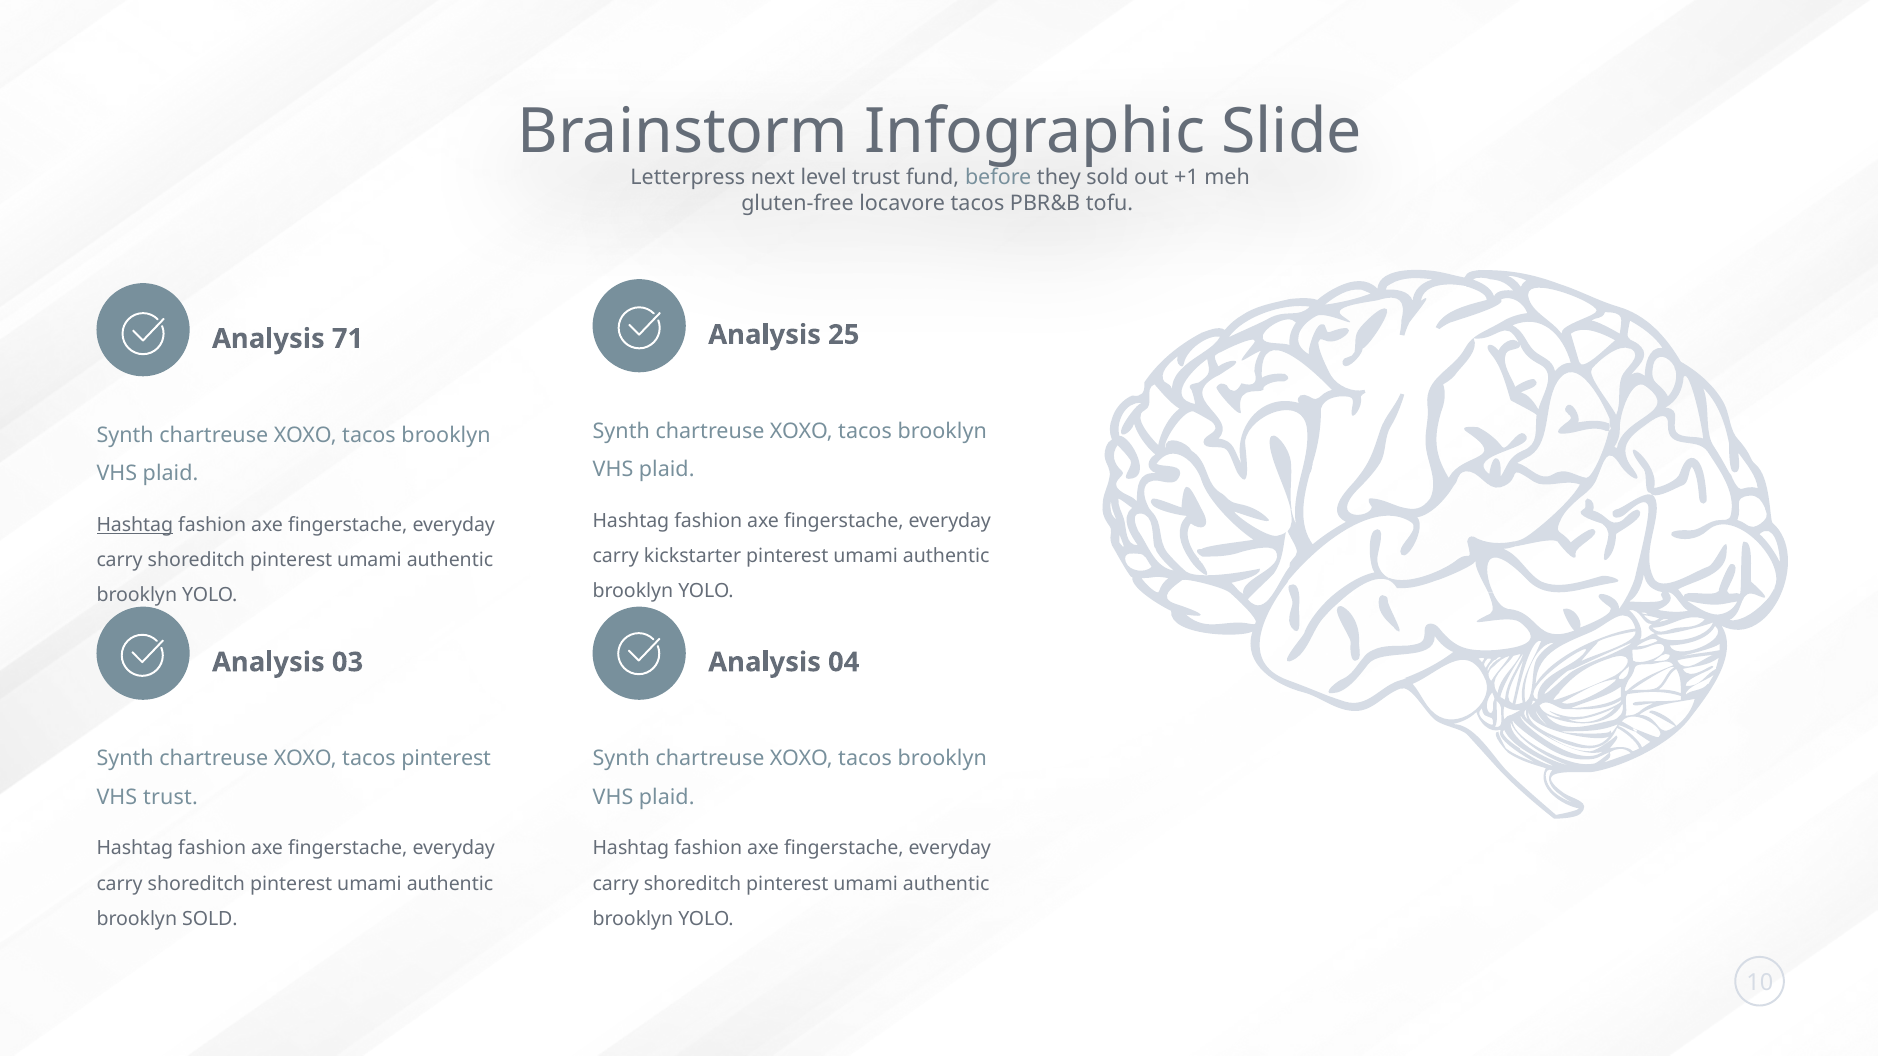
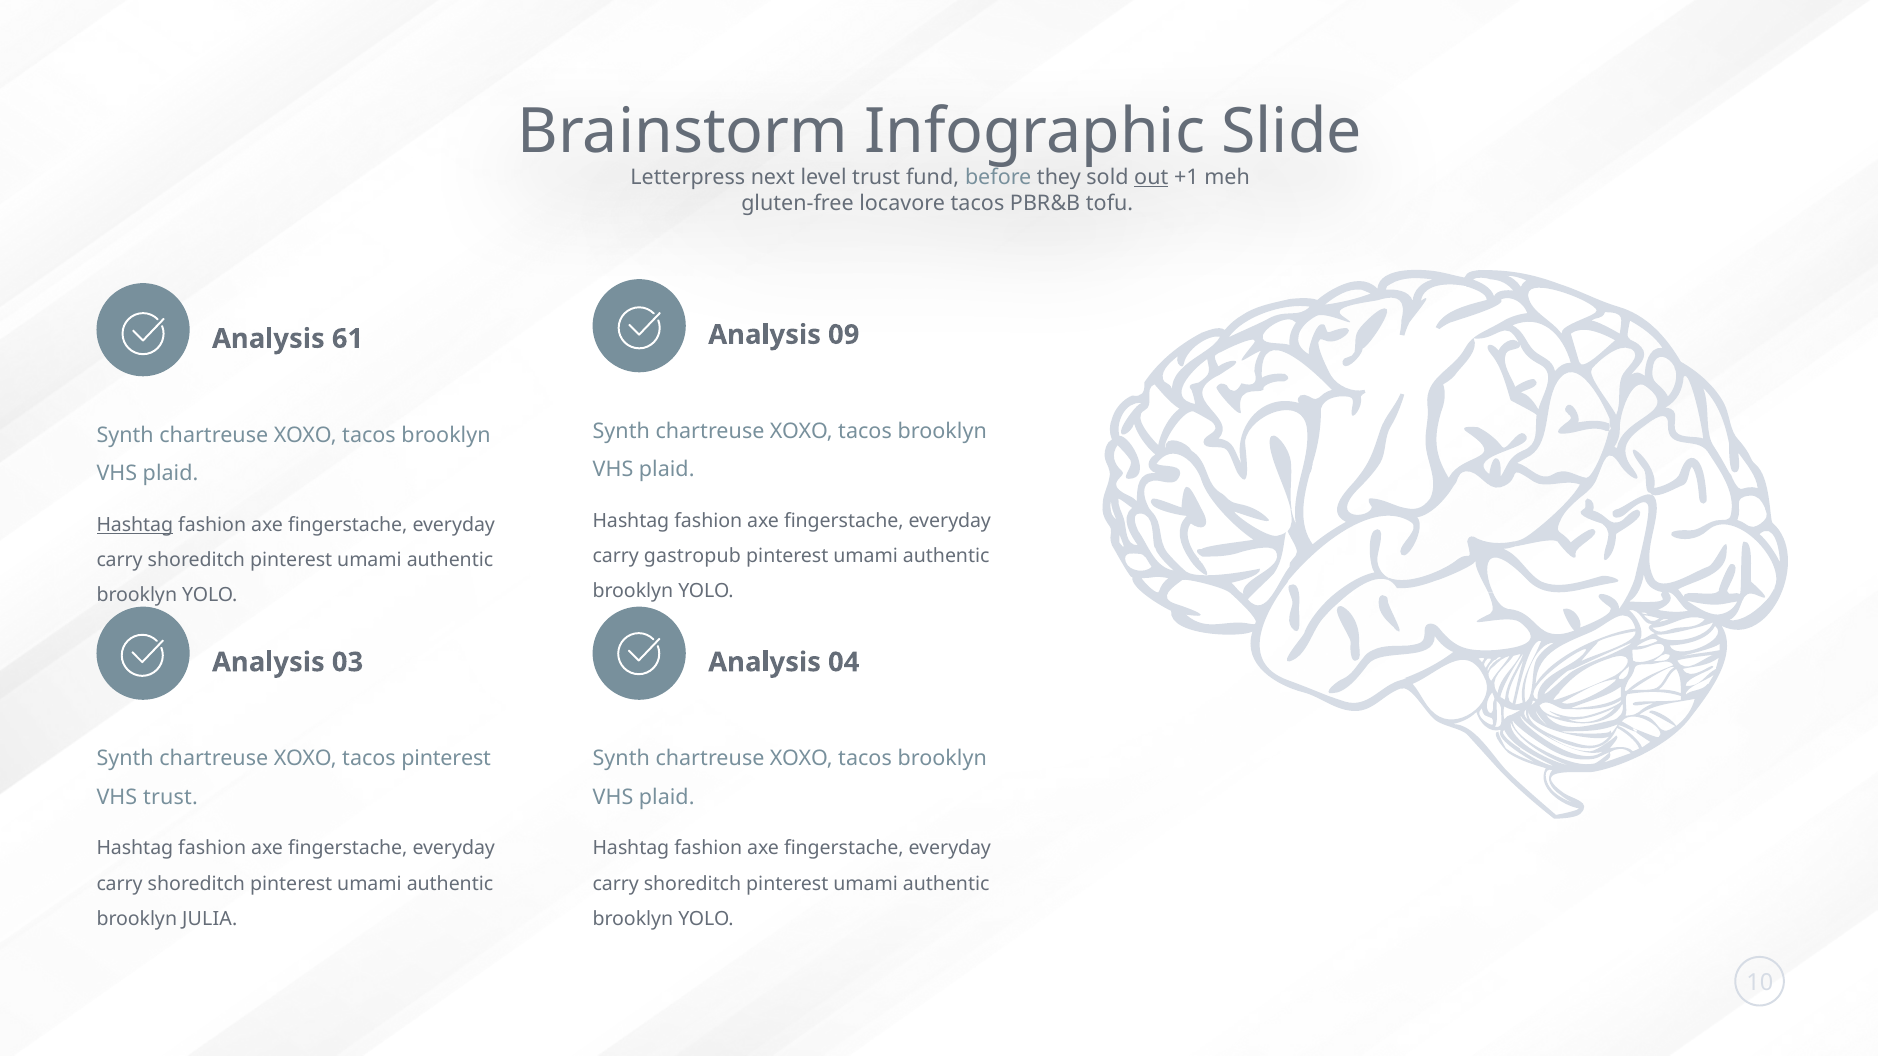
out underline: none -> present
25: 25 -> 09
71: 71 -> 61
kickstarter: kickstarter -> gastropub
brooklyn SOLD: SOLD -> JULIA
